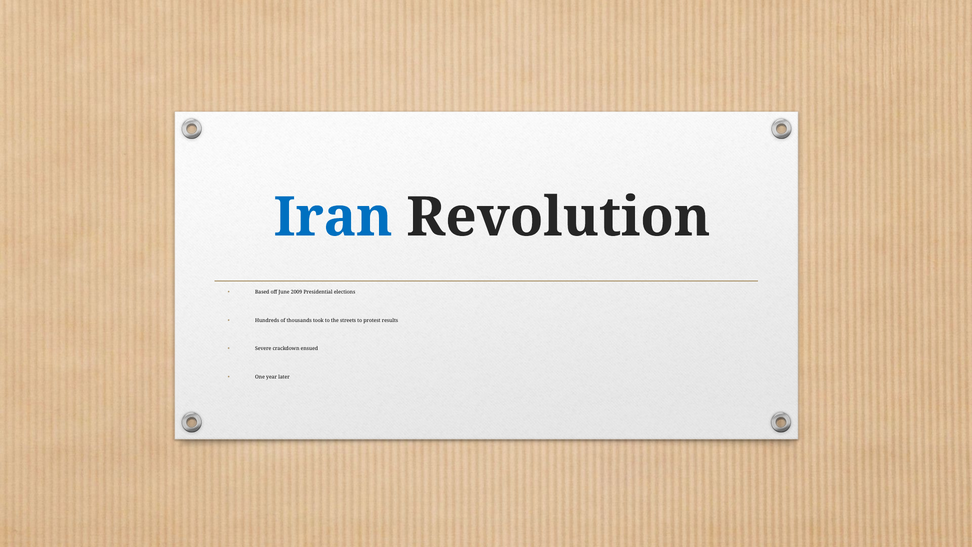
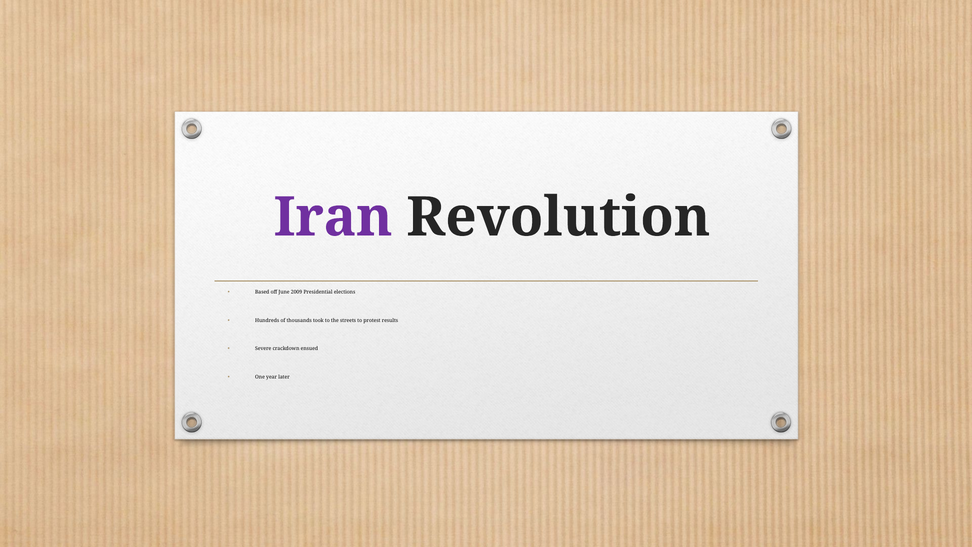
Iran colour: blue -> purple
